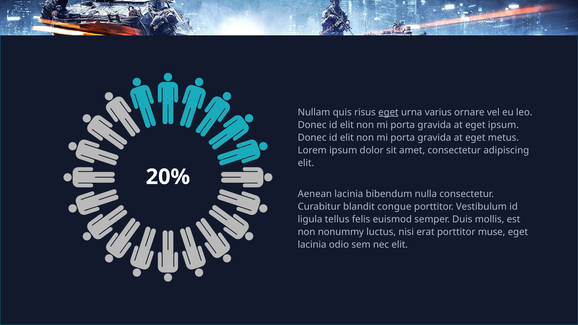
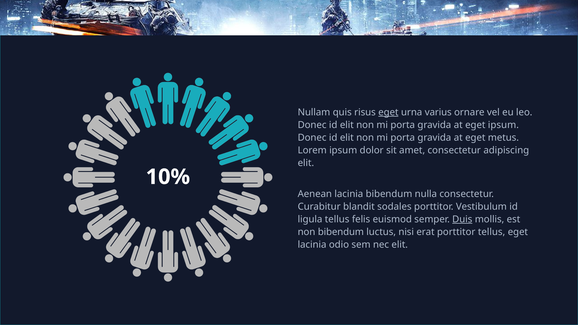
20%: 20% -> 10%
congue: congue -> sodales
Duis underline: none -> present
non nonummy: nonummy -> bibendum
porttitor muse: muse -> tellus
